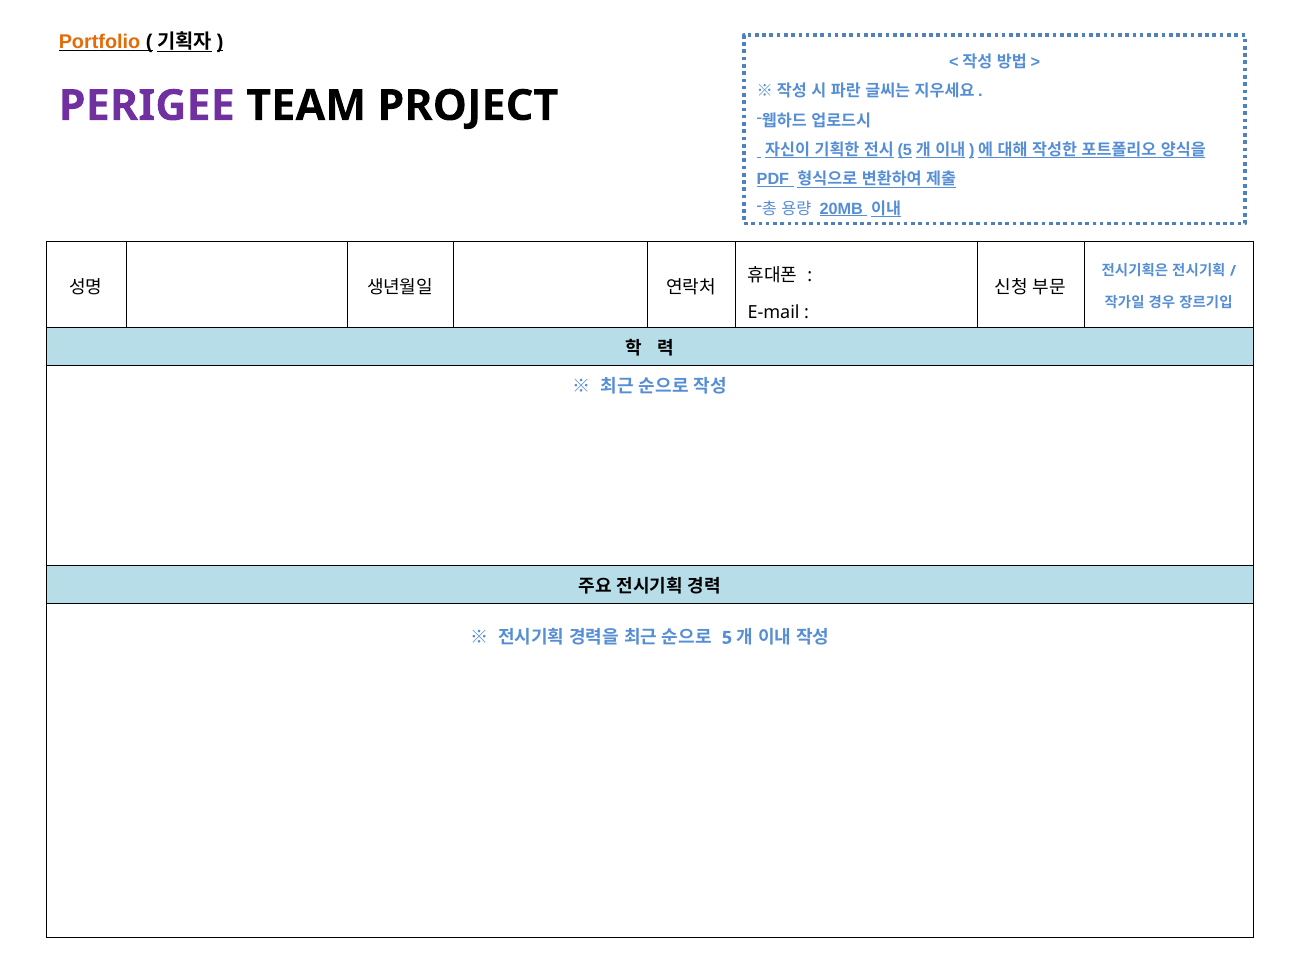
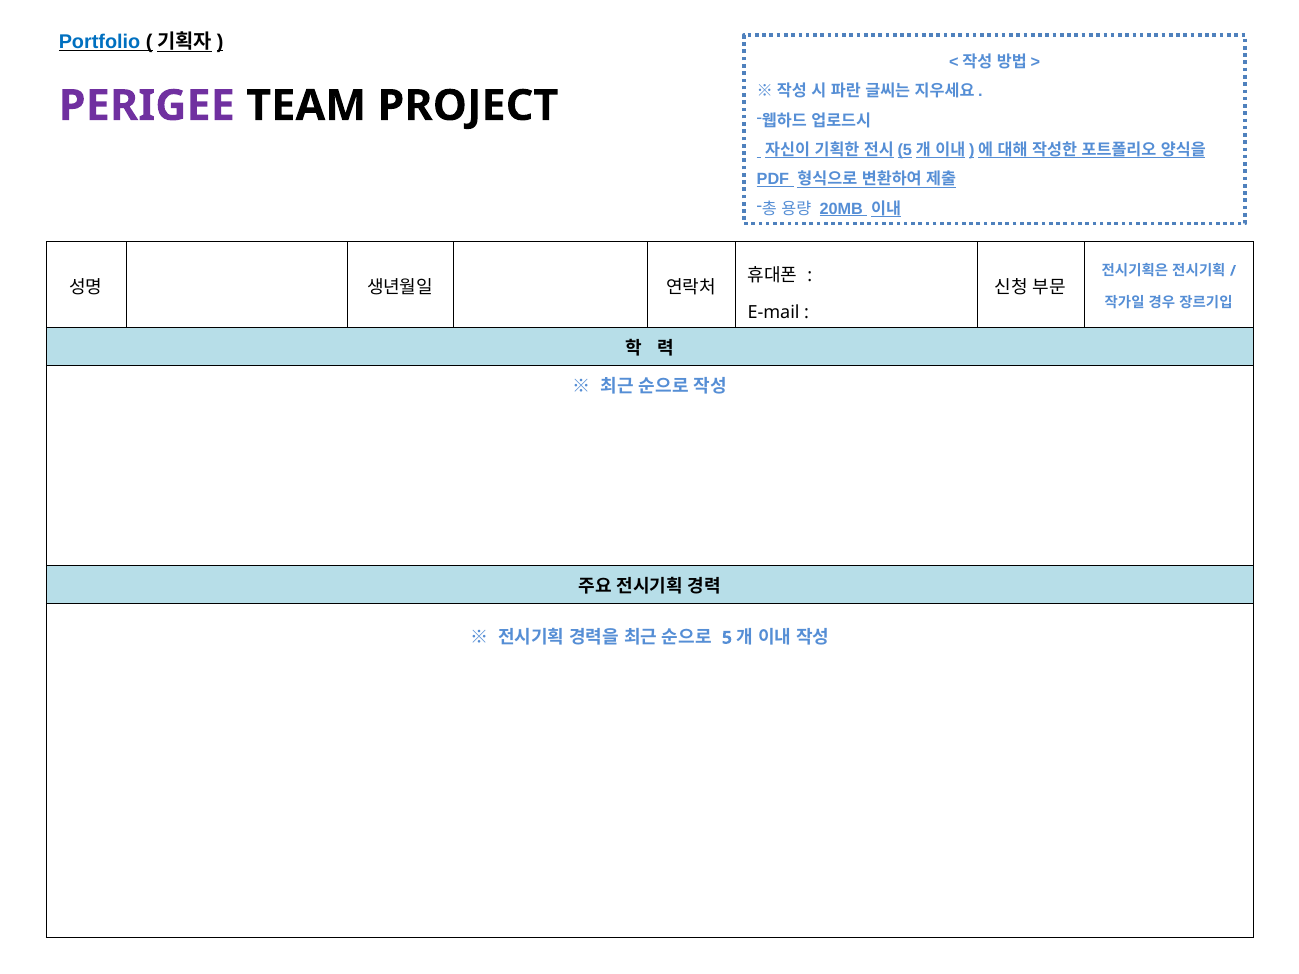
Portfolio colour: orange -> blue
